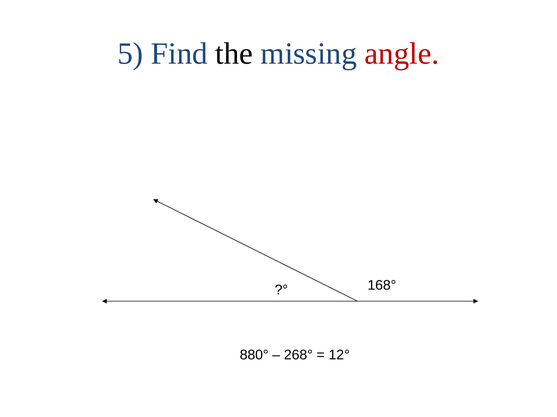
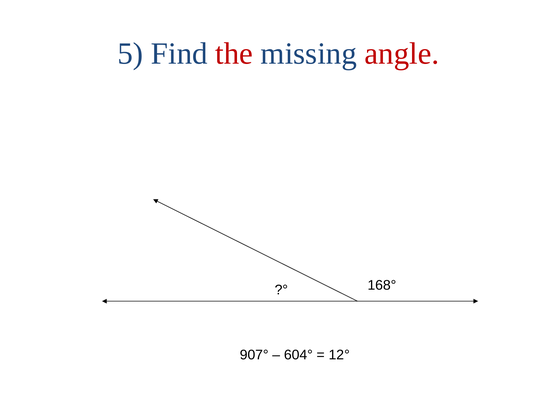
the colour: black -> red
880°: 880° -> 907°
268°: 268° -> 604°
